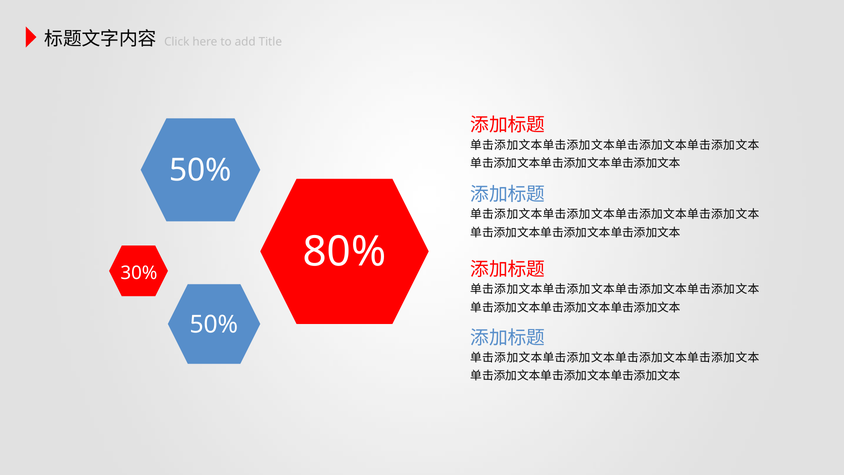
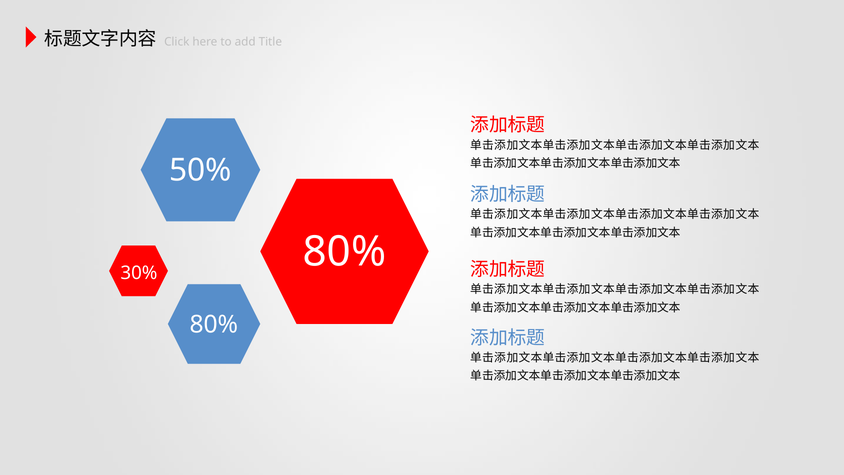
50% at (214, 324): 50% -> 80%
